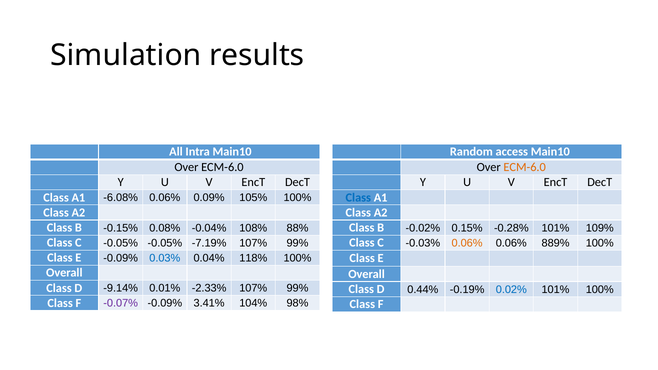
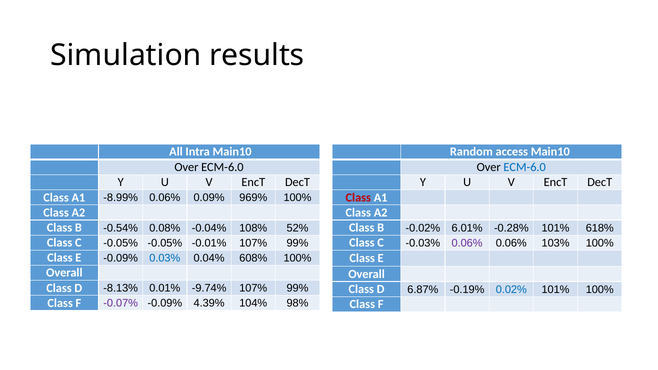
ECM-6.0 at (525, 167) colour: orange -> blue
-6.08%: -6.08% -> -8.99%
105%: 105% -> 969%
Class at (358, 198) colour: blue -> red
-0.15%: -0.15% -> -0.54%
88%: 88% -> 52%
0.15%: 0.15% -> 6.01%
109%: 109% -> 618%
-7.19%: -7.19% -> -0.01%
0.06% at (467, 243) colour: orange -> purple
889%: 889% -> 103%
118%: 118% -> 608%
-9.14%: -9.14% -> -8.13%
-2.33%: -2.33% -> -9.74%
0.44%: 0.44% -> 6.87%
3.41%: 3.41% -> 4.39%
